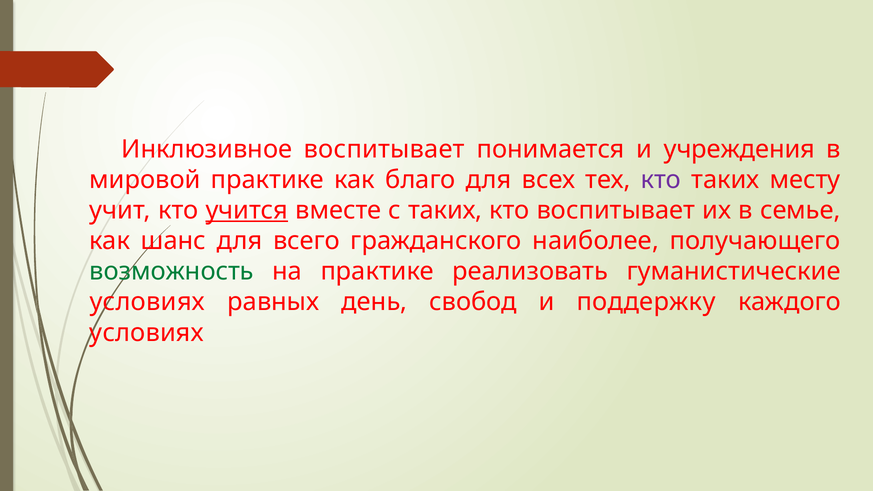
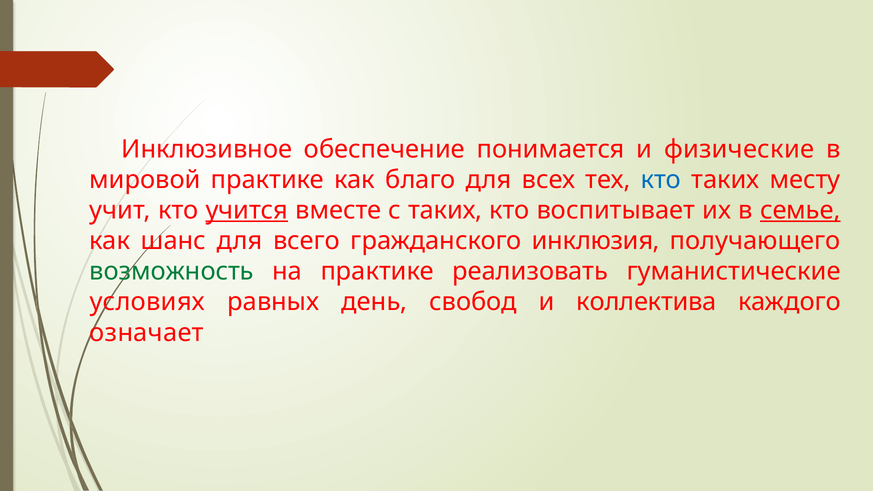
Инклюзивное воспитывает: воспитывает -> обеспечение
учреждения: учреждения -> физические
кто at (661, 180) colour: purple -> blue
семье underline: none -> present
наиболее: наиболее -> инклюзия
поддержку: поддержку -> коллектива
условиях at (147, 333): условиях -> означает
